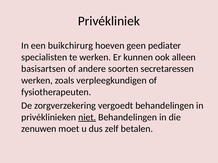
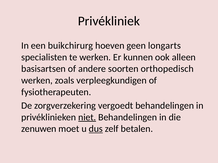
pediater: pediater -> longarts
secretaressen: secretaressen -> orthopedisch
dus underline: none -> present
